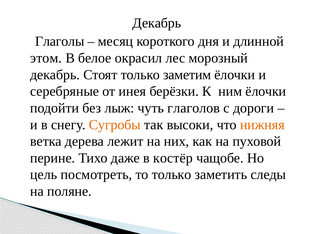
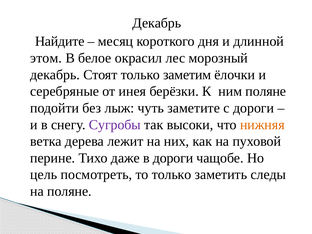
Глаголы: Глаголы -> Найдите
ним ёлочки: ёлочки -> поляне
глаголов: глаголов -> заметите
Сугробы colour: orange -> purple
в костёр: костёр -> дороги
